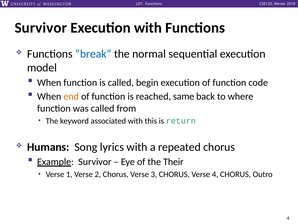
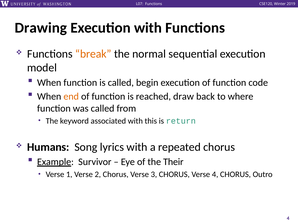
Survivor at (41, 28): Survivor -> Drawing
break colour: blue -> orange
same: same -> draw
